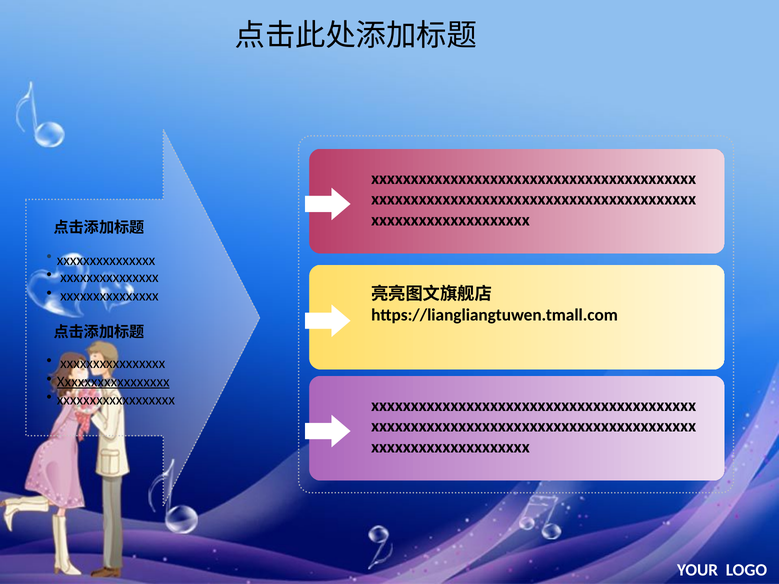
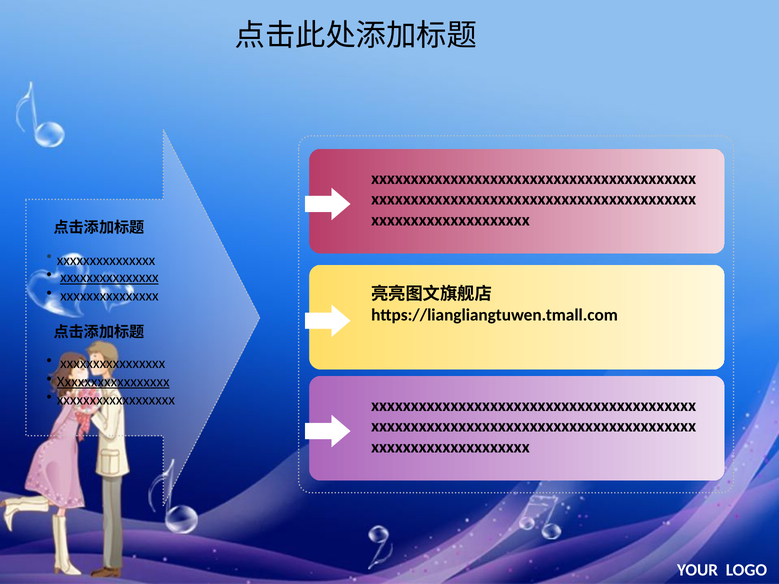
xxxxxxxxxxxxxxx at (109, 277) underline: none -> present
